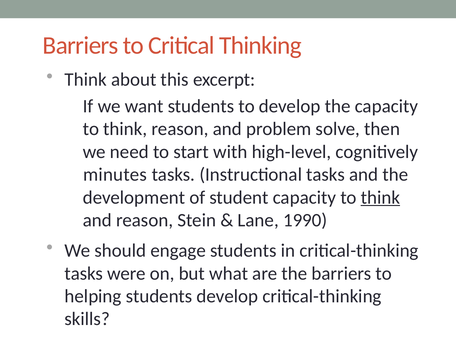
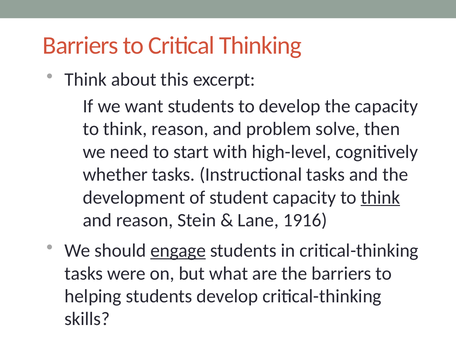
minutes: minutes -> whether
1990: 1990 -> 1916
engage underline: none -> present
